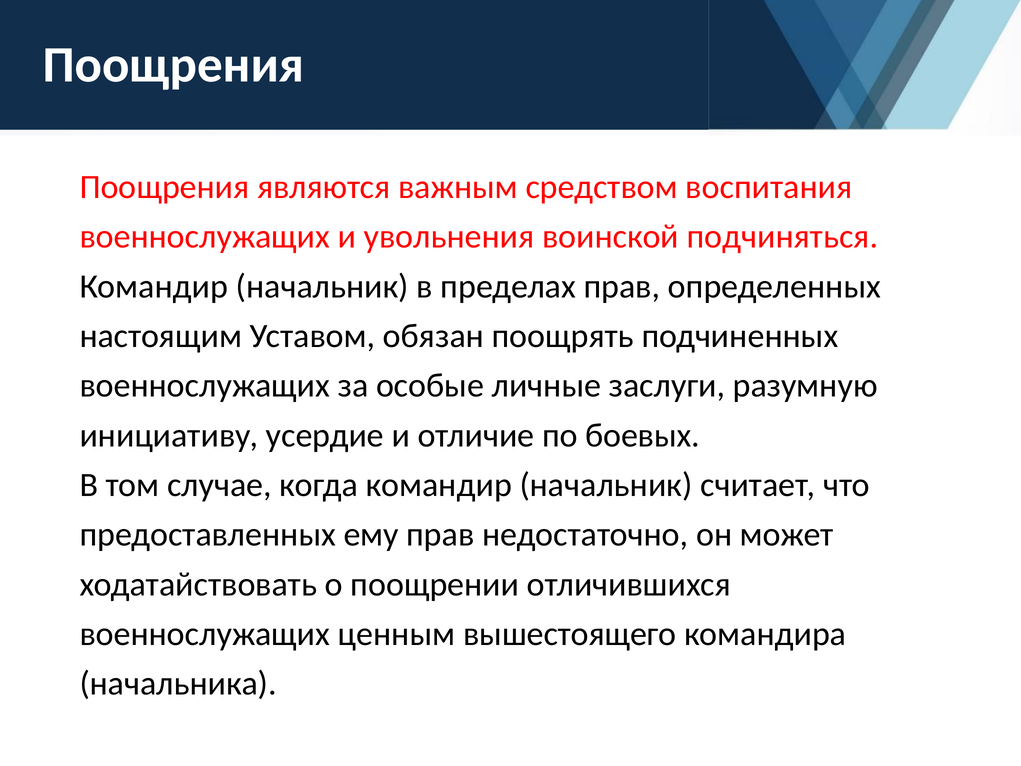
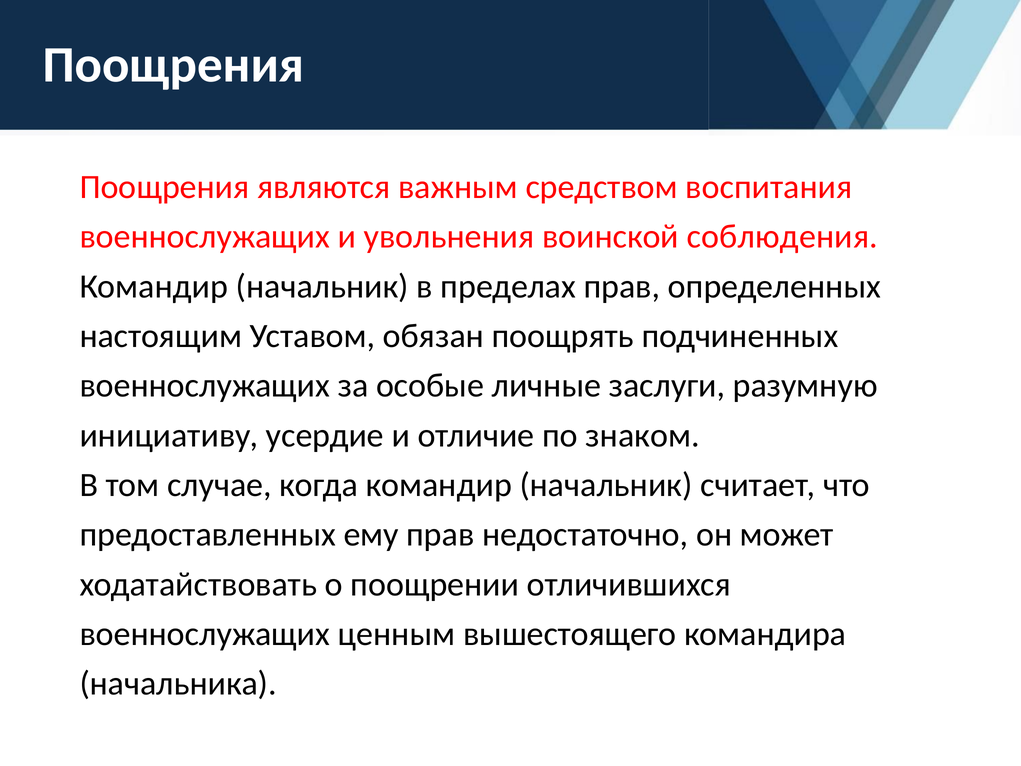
подчиняться: подчиняться -> соблюдения
боевых: боевых -> знаком
